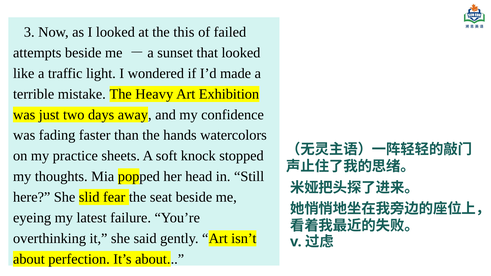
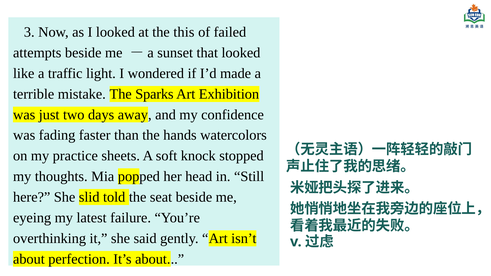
Heavy: Heavy -> Sparks
fear: fear -> told
